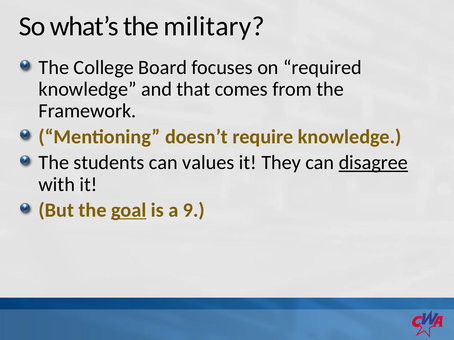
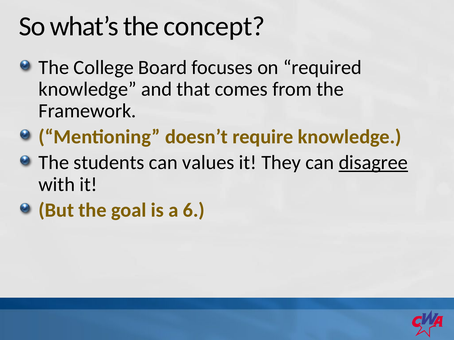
military: military -> concept
goal underline: present -> none
9: 9 -> 6
